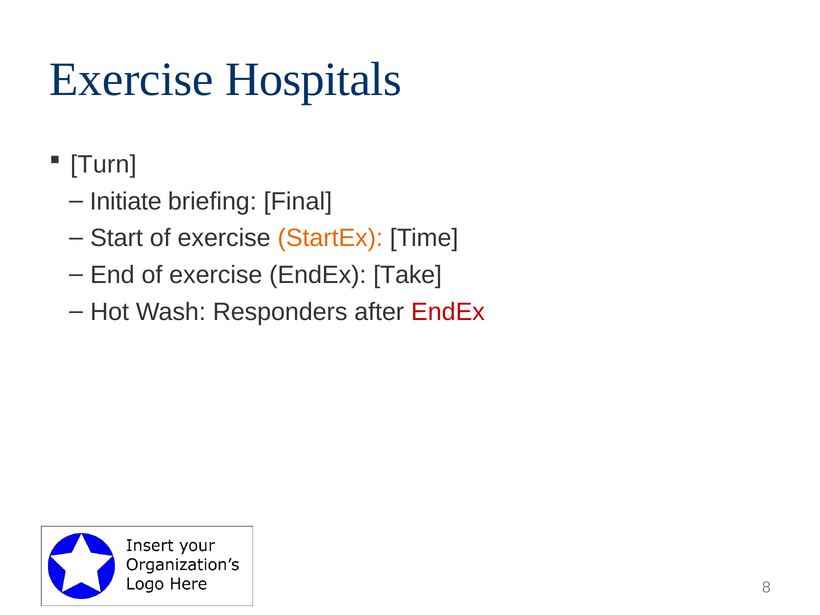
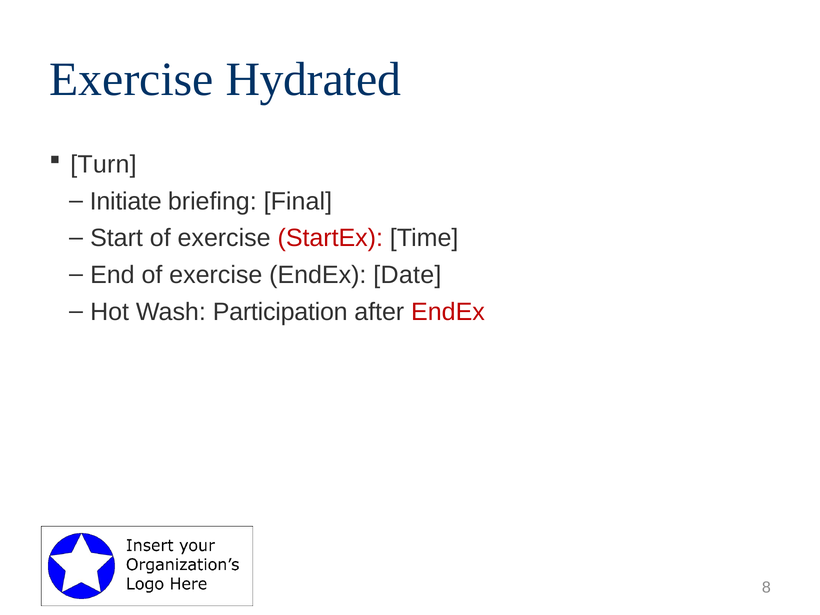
Hospitals: Hospitals -> Hydrated
StartEx colour: orange -> red
Take: Take -> Date
Responders: Responders -> Participation
